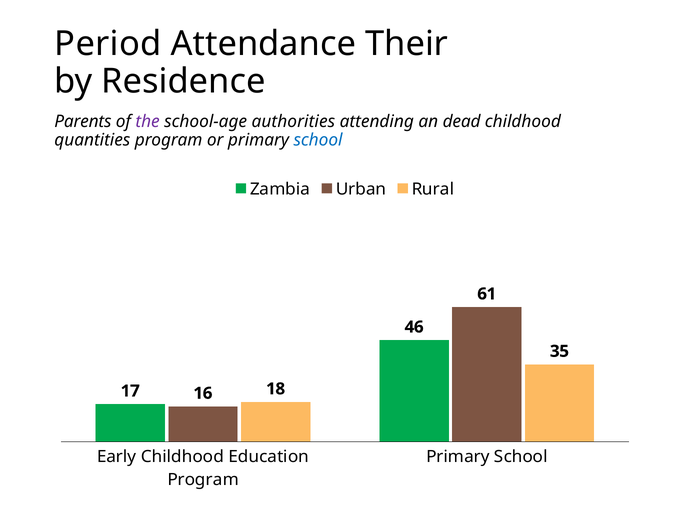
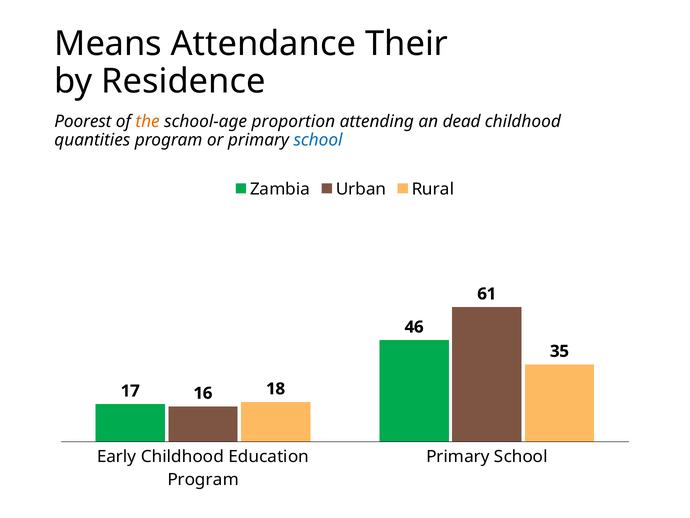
Period: Period -> Means
Parents: Parents -> Poorest
the colour: purple -> orange
authorities: authorities -> proportion
